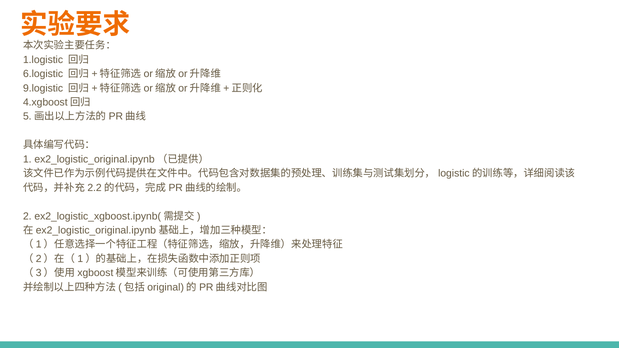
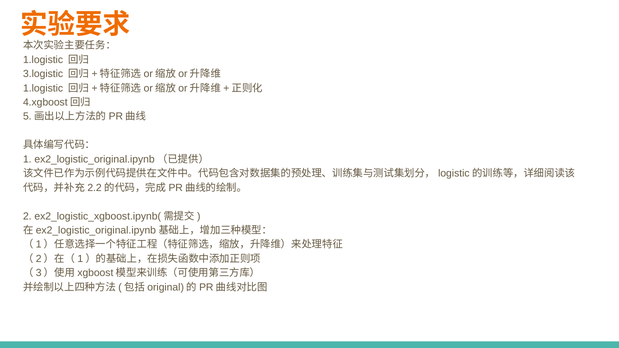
6.logistic: 6.logistic -> 3.logistic
9.logistic at (43, 88): 9.logistic -> 1.logistic
